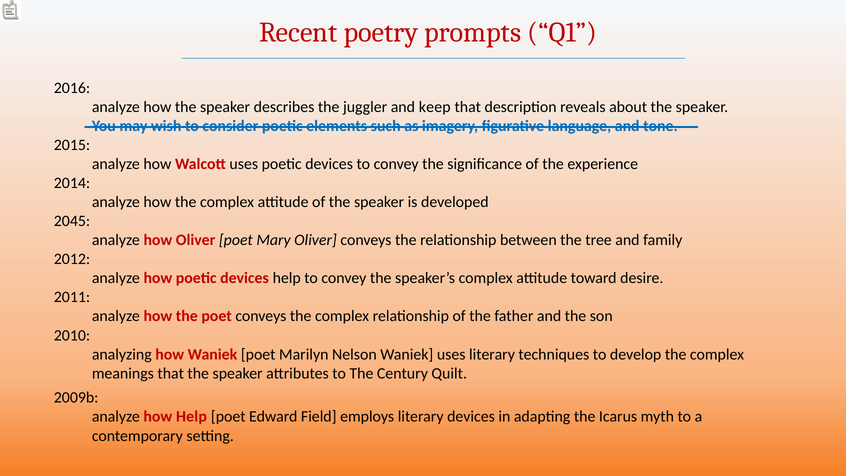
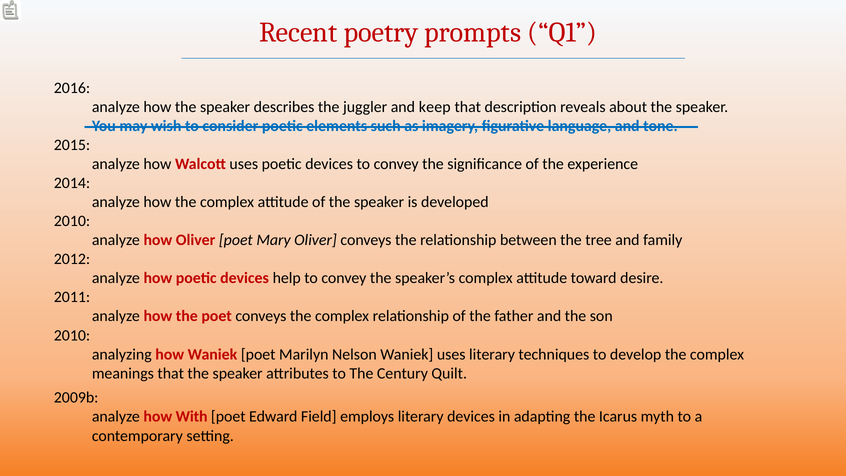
2045 at (72, 221): 2045 -> 2010
how Help: Help -> With
